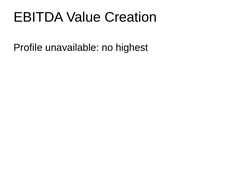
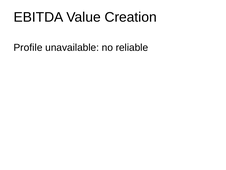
highest: highest -> reliable
